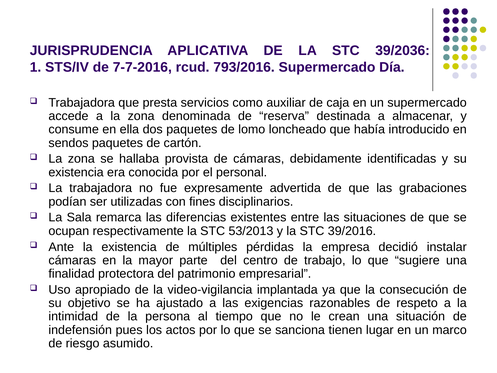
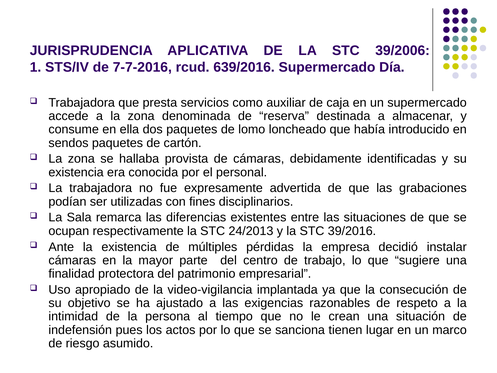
39/2036: 39/2036 -> 39/2006
793/2016: 793/2016 -> 639/2016
53/2013: 53/2013 -> 24/2013
